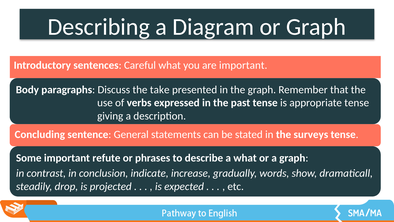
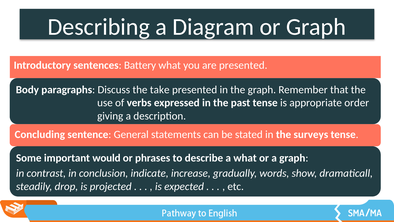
Careful: Careful -> Battery
are important: important -> presented
appropriate tense: tense -> order
refute: refute -> would
